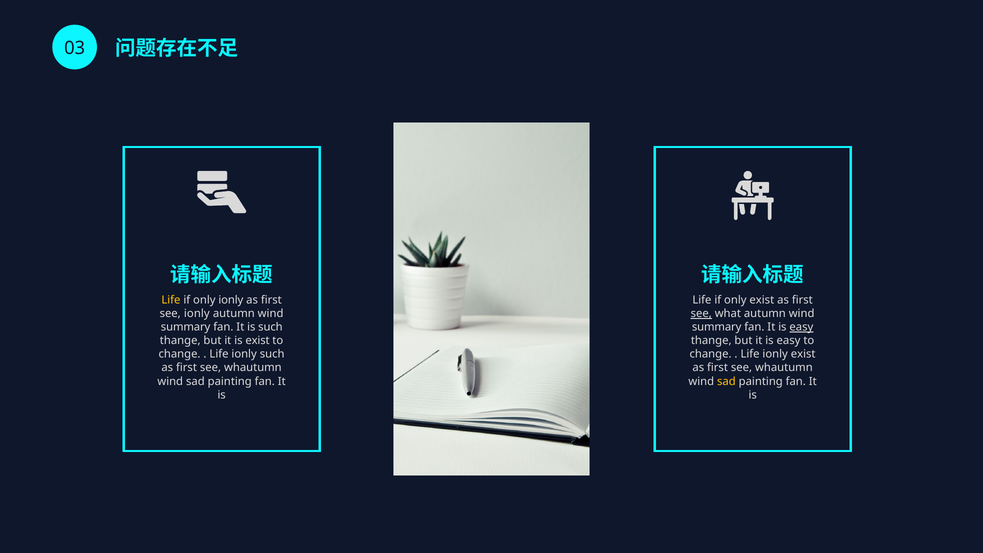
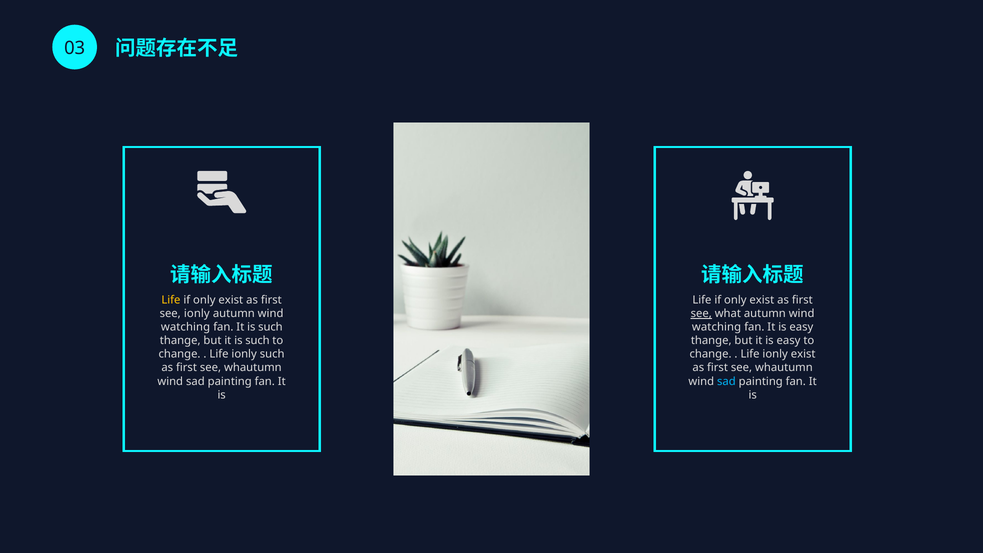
ionly at (231, 300): ionly -> exist
summary at (186, 327): summary -> watching
summary at (717, 327): summary -> watching
easy at (801, 327) underline: present -> none
but it is exist: exist -> such
sad at (726, 381) colour: yellow -> light blue
